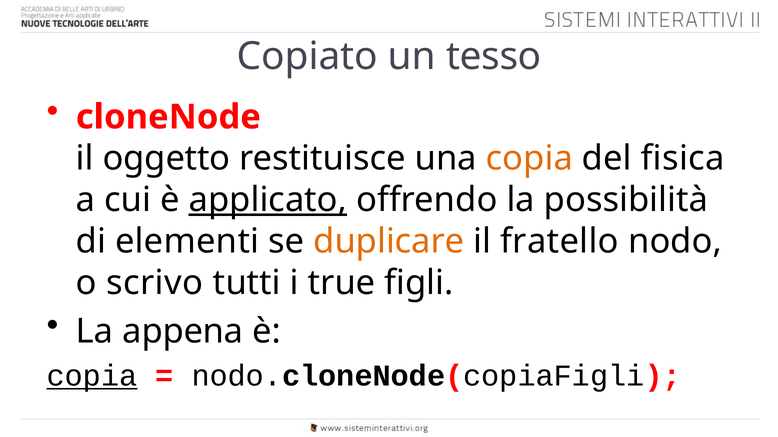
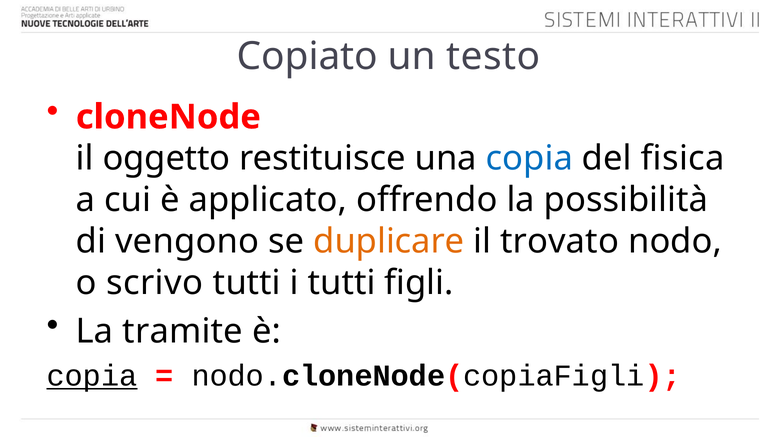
tesso: tesso -> testo
copia at (529, 159) colour: orange -> blue
applicato underline: present -> none
elementi: elementi -> vengono
fratello: fratello -> trovato
i true: true -> tutti
appena: appena -> tramite
